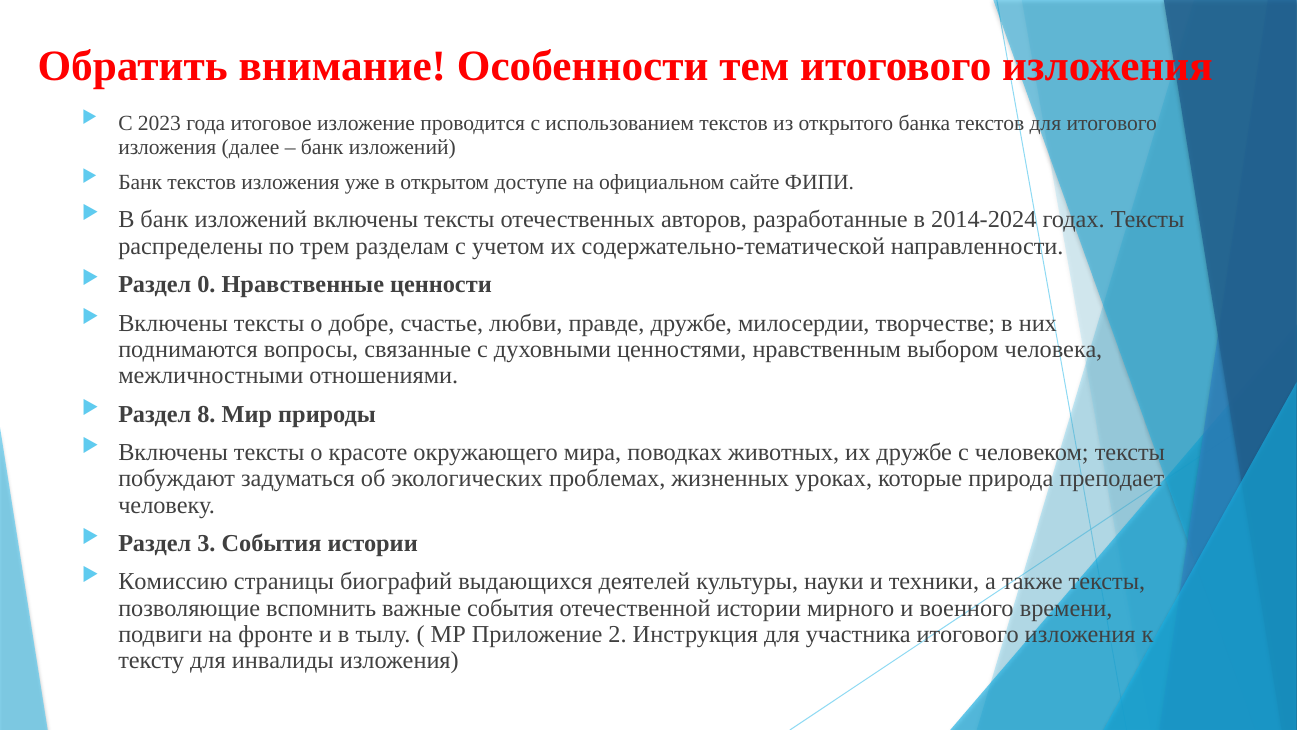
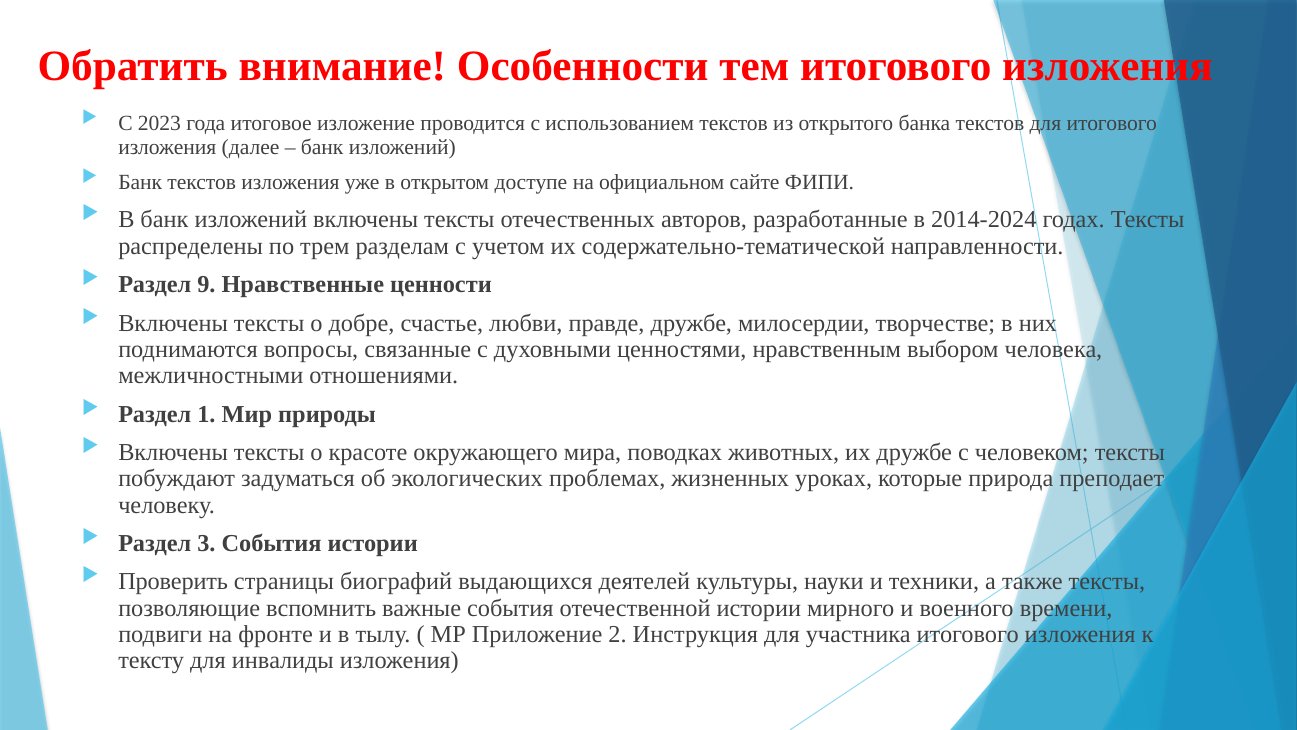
0: 0 -> 9
8: 8 -> 1
Комиссию: Комиссию -> Проверить
